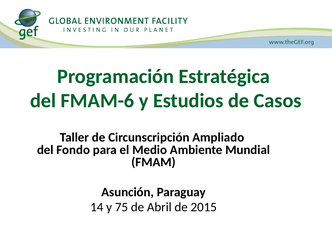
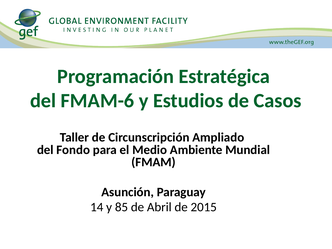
75: 75 -> 85
